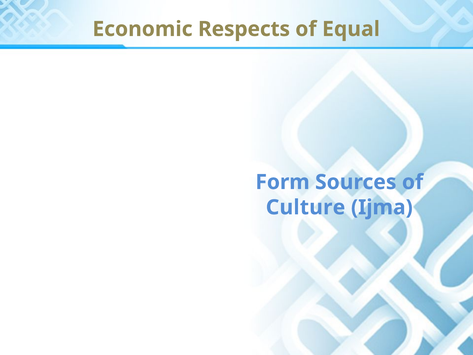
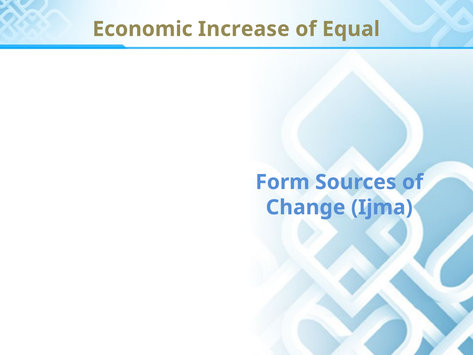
Respects: Respects -> Increase
Culture: Culture -> Change
